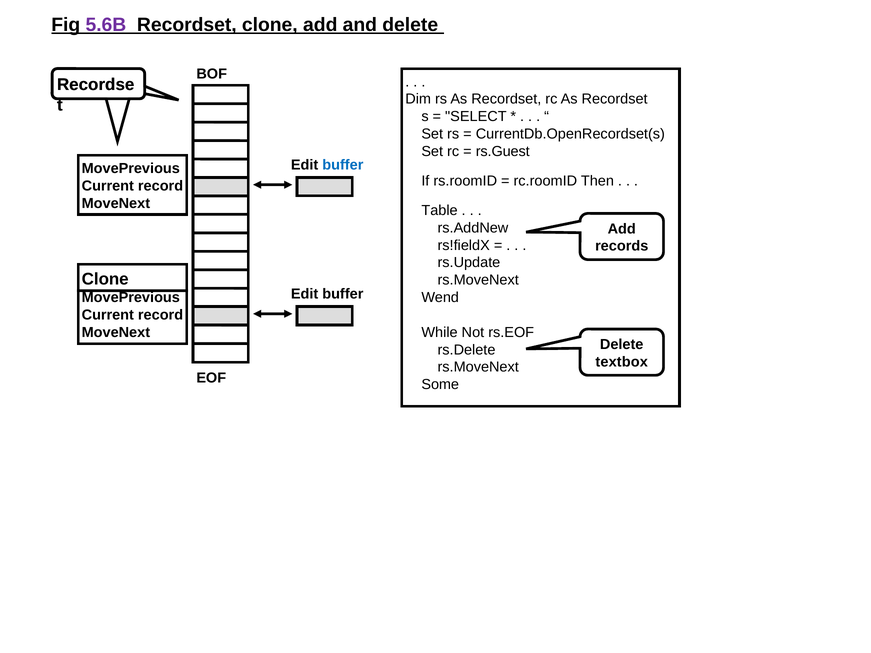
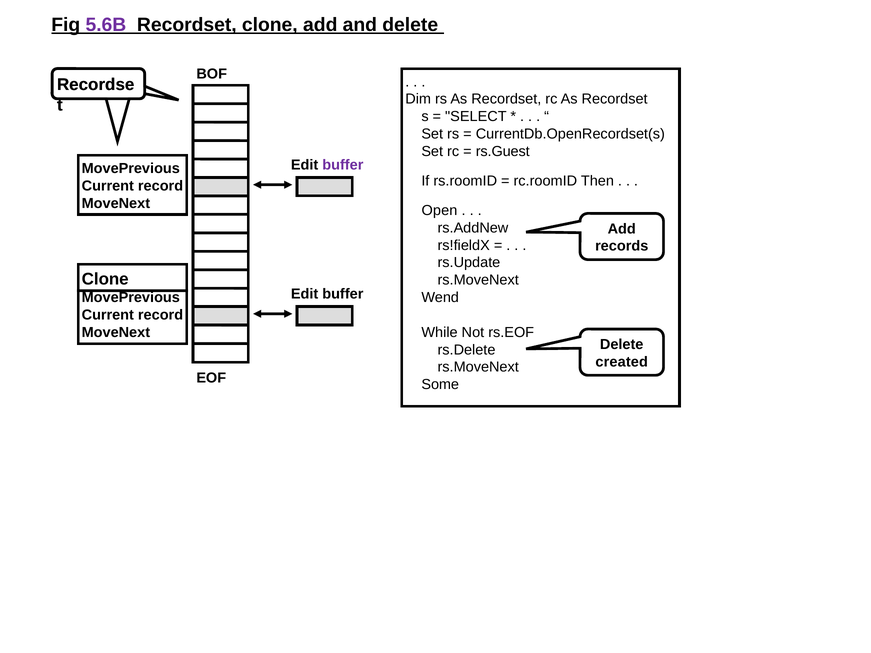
buffer at (343, 165) colour: blue -> purple
Table: Table -> Open
textbox: textbox -> created
